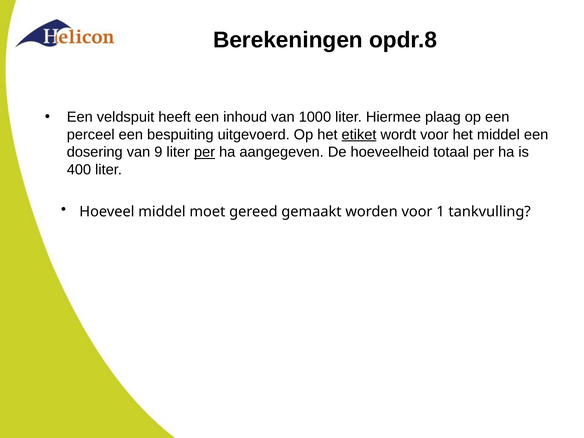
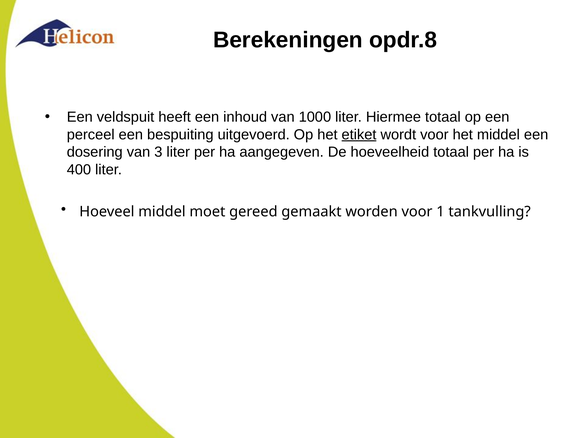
Hiermee plaag: plaag -> totaal
9: 9 -> 3
per at (205, 152) underline: present -> none
